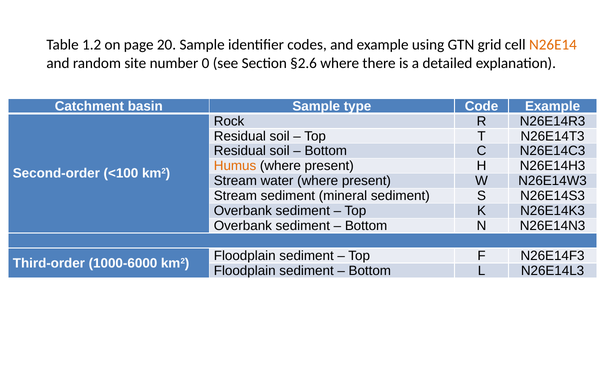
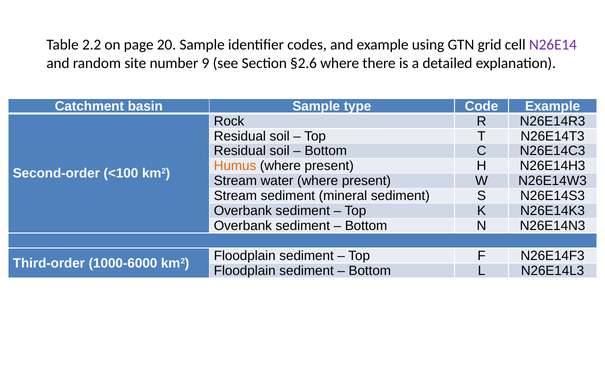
1.2: 1.2 -> 2.2
N26E14 colour: orange -> purple
0: 0 -> 9
